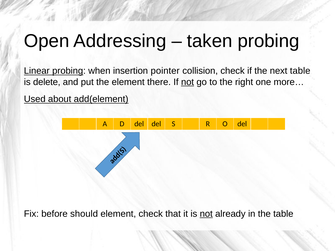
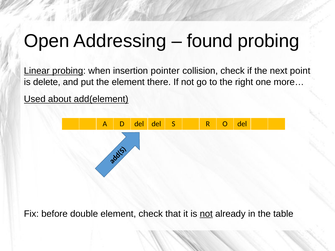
taken: taken -> found
next table: table -> point
not at (188, 82) underline: present -> none
should: should -> double
